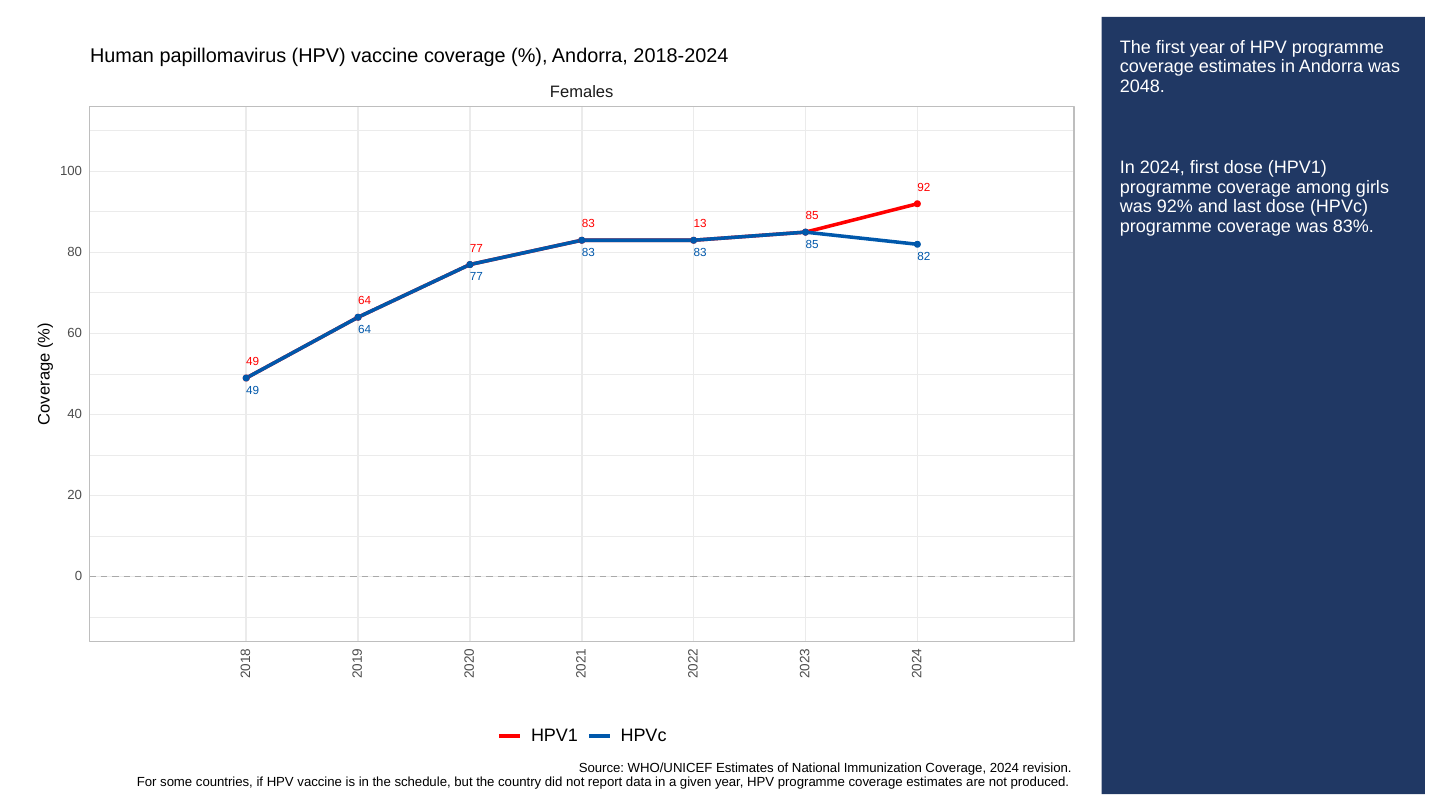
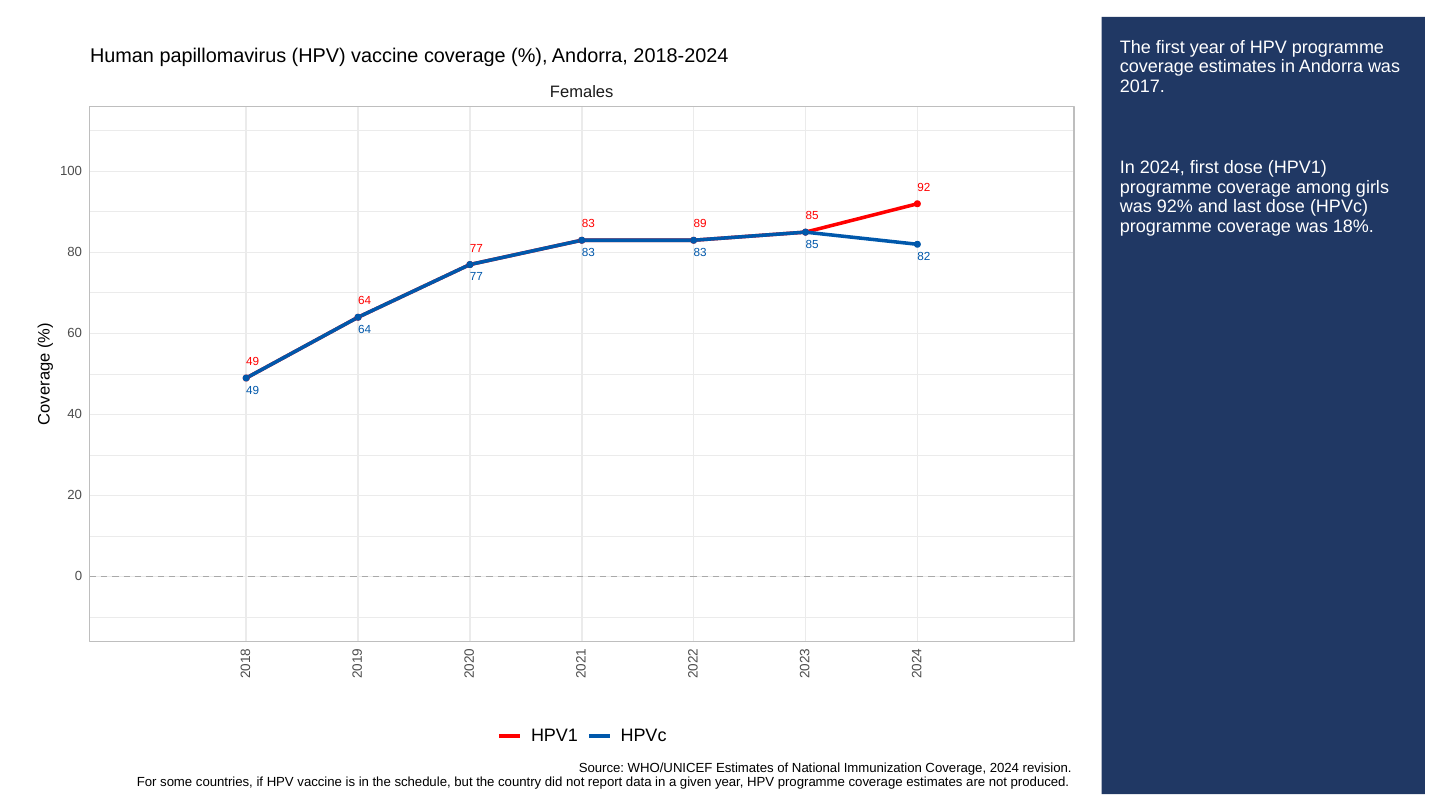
2048: 2048 -> 2017
83%: 83% -> 18%
13: 13 -> 89
